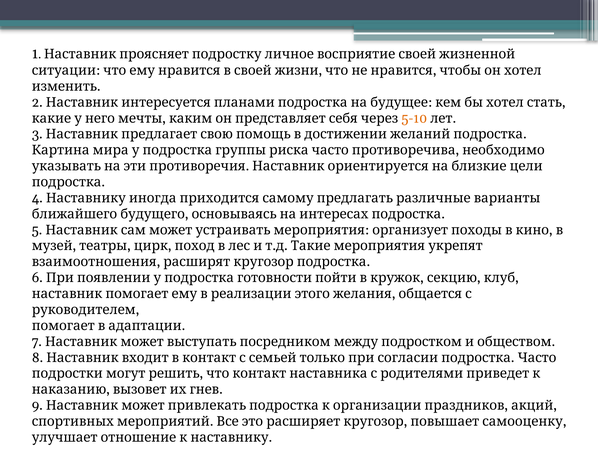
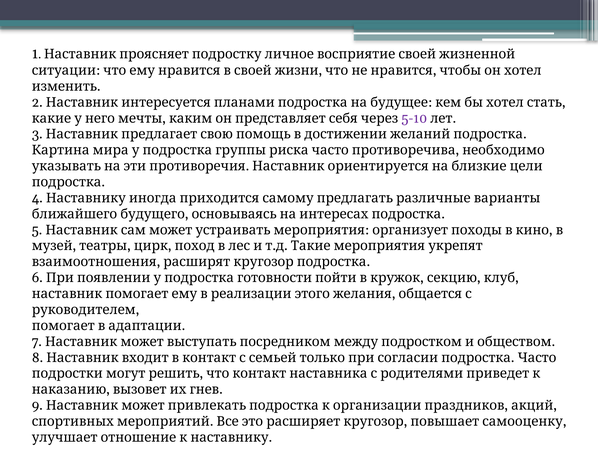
5-10 colour: orange -> purple
